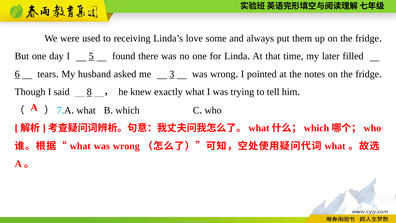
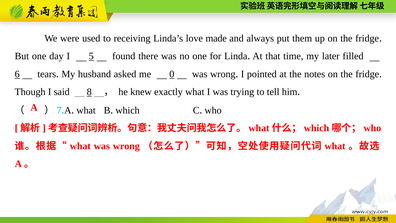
some: some -> made
3: 3 -> 0
